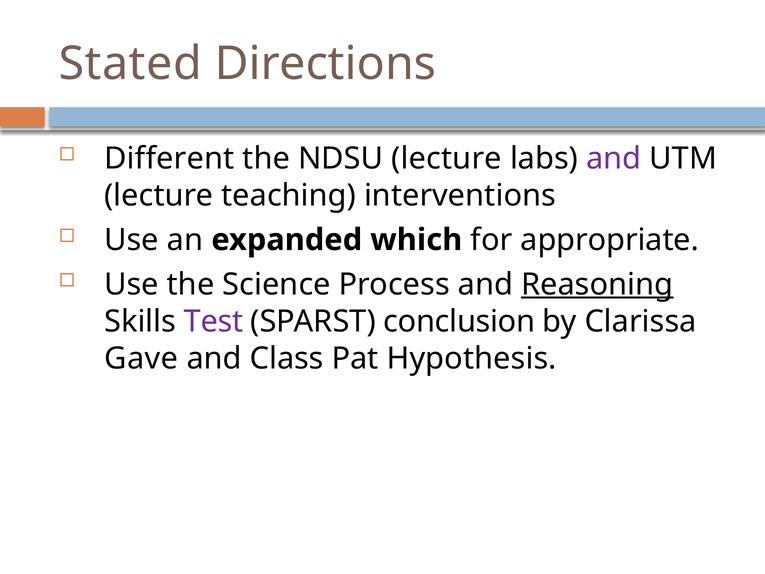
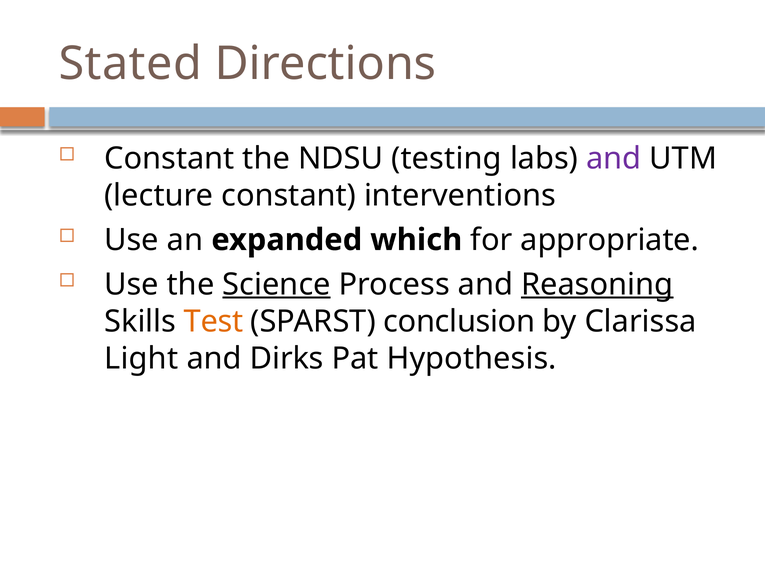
Different at (169, 158): Different -> Constant
NDSU lecture: lecture -> testing
lecture teaching: teaching -> constant
Science underline: none -> present
Test colour: purple -> orange
Gave: Gave -> Light
Class: Class -> Dirks
